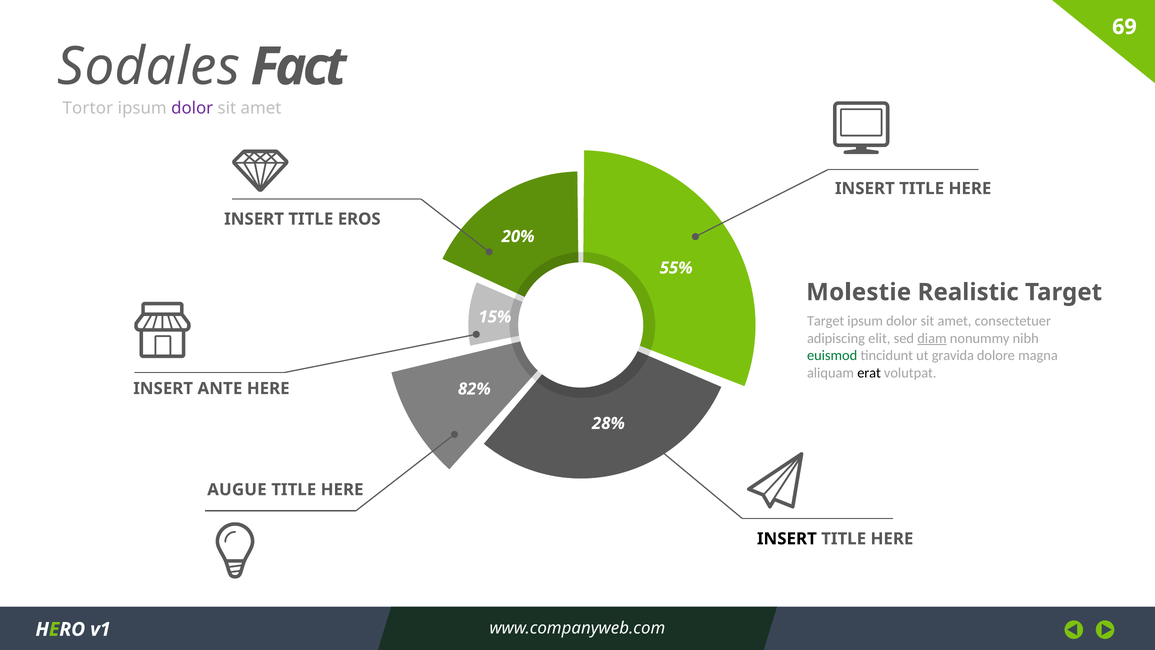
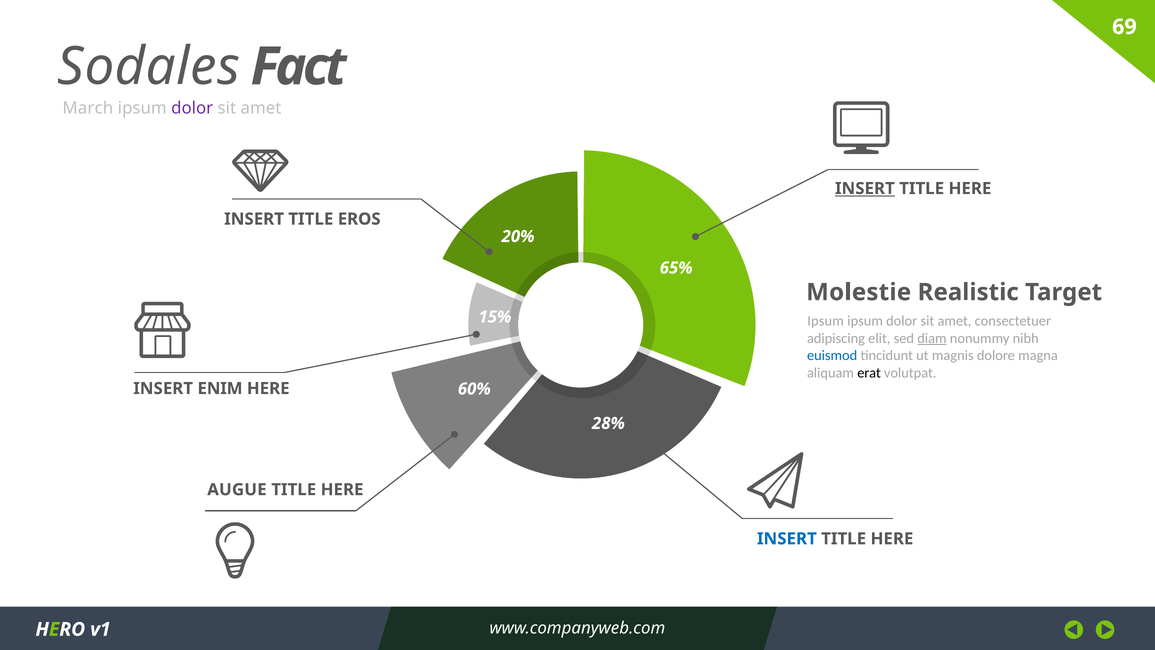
Tortor: Tortor -> March
INSERT at (865, 188) underline: none -> present
55%: 55% -> 65%
Target at (826, 321): Target -> Ipsum
euismod colour: green -> blue
gravida: gravida -> magnis
ANTE: ANTE -> ENIM
82%: 82% -> 60%
INSERT at (787, 539) colour: black -> blue
